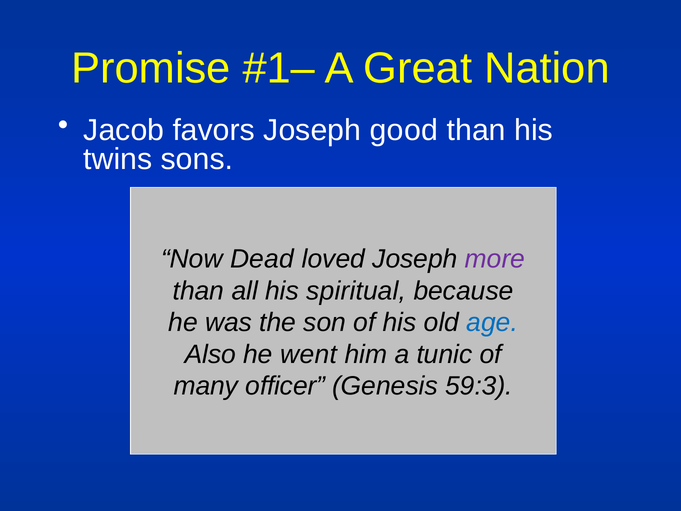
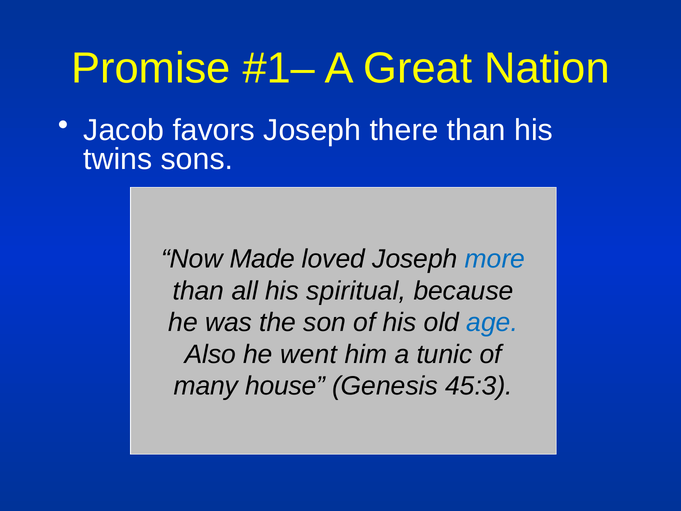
good: good -> there
Dead: Dead -> Made
more colour: purple -> blue
officer: officer -> house
59:3: 59:3 -> 45:3
